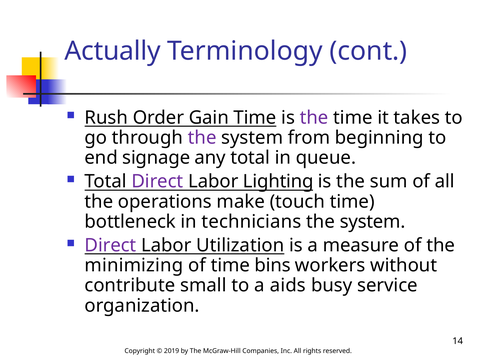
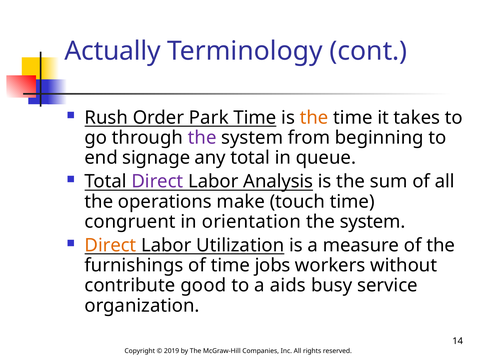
Gain: Gain -> Park
the at (314, 118) colour: purple -> orange
Lighting: Lighting -> Analysis
bottleneck: bottleneck -> congruent
technicians: technicians -> orientation
Direct at (110, 246) colour: purple -> orange
minimizing: minimizing -> furnishings
bins: bins -> jobs
small: small -> good
